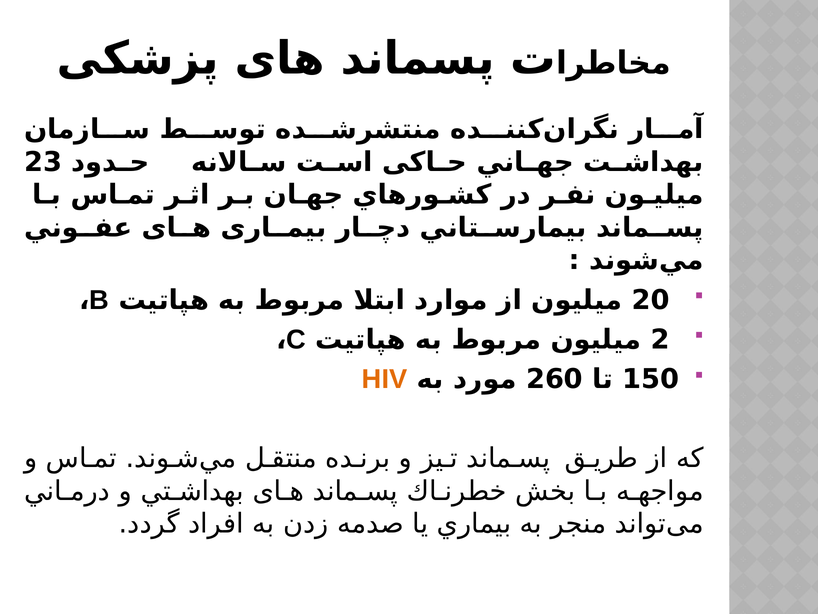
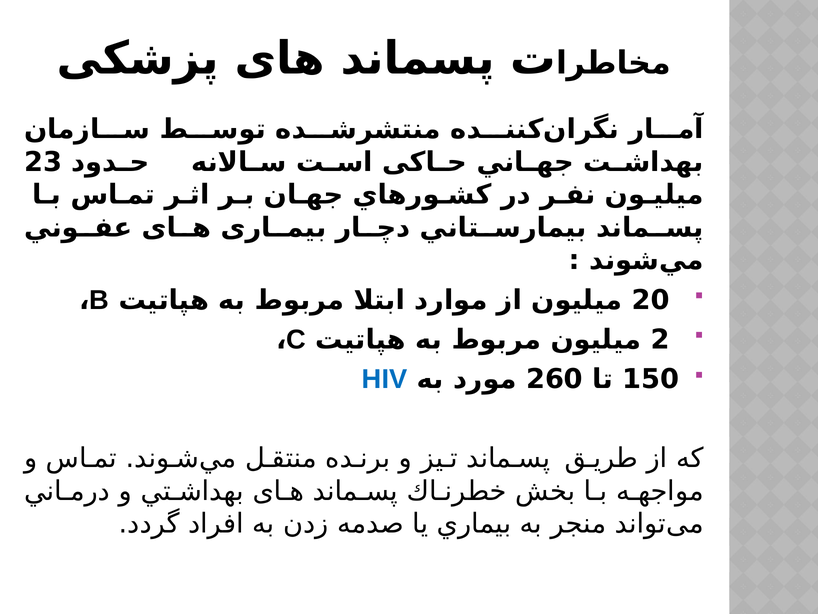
HIV colour: orange -> blue
